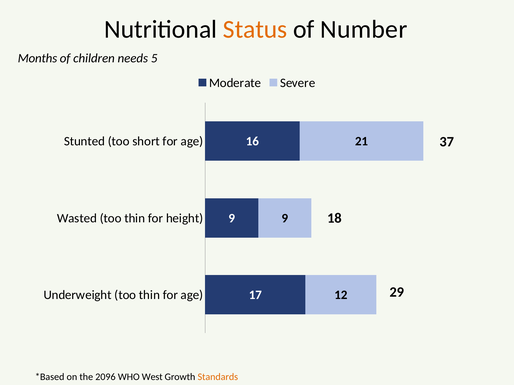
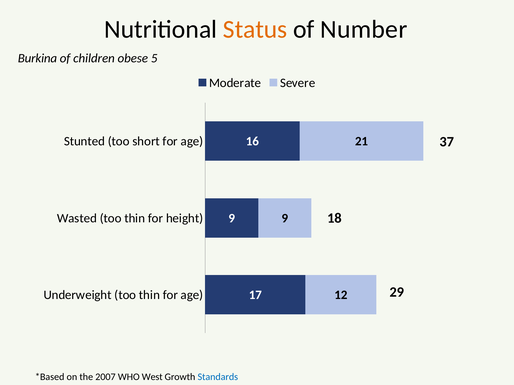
Months: Months -> Burkina
needs: needs -> obese
2096: 2096 -> 2007
Standards colour: orange -> blue
